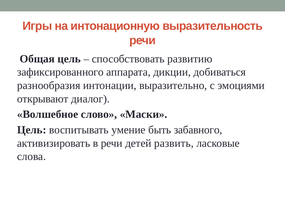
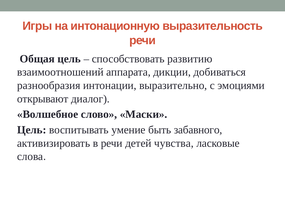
зафиксированного: зафиксированного -> взаимоотношений
развить: развить -> чувства
